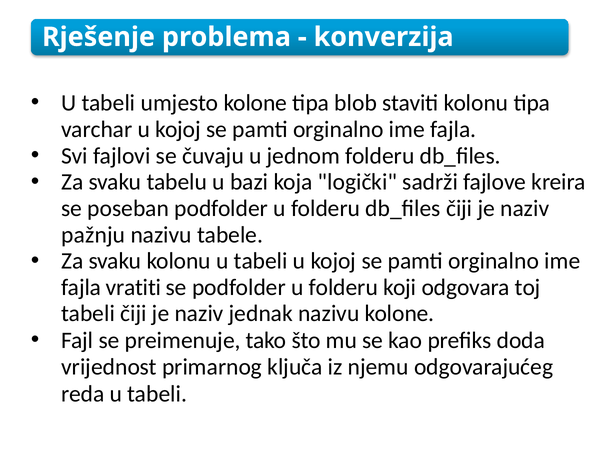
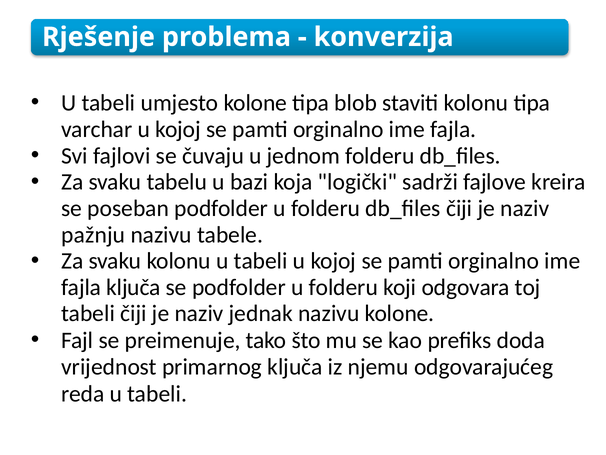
fajla vratiti: vratiti -> ključa
